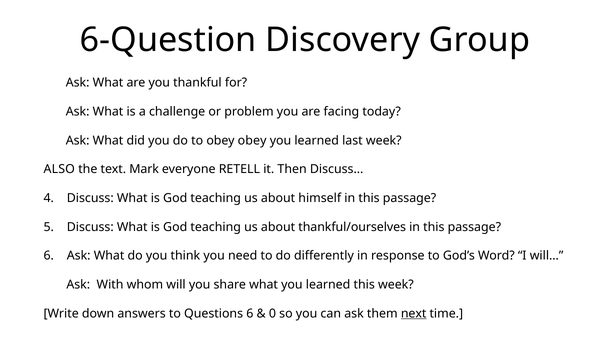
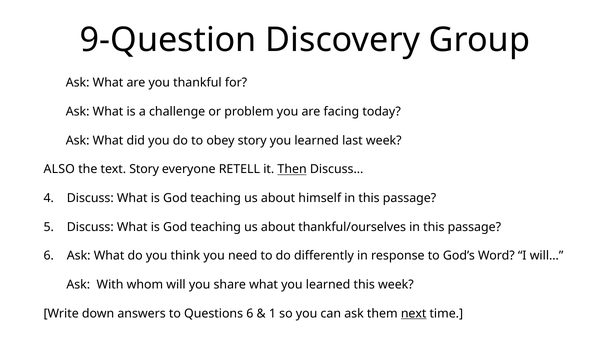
6-Question: 6-Question -> 9-Question
obey obey: obey -> story
text Mark: Mark -> Story
Then underline: none -> present
0 at (272, 314): 0 -> 1
